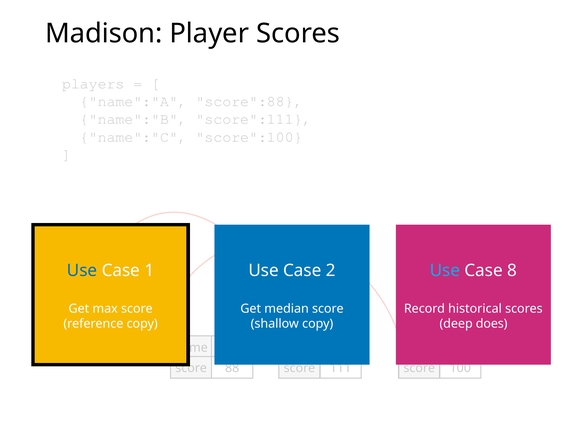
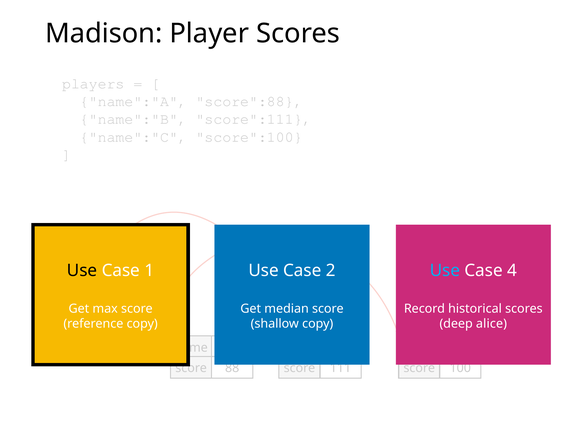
Use at (82, 271) colour: blue -> black
8: 8 -> 4
does: does -> alice
